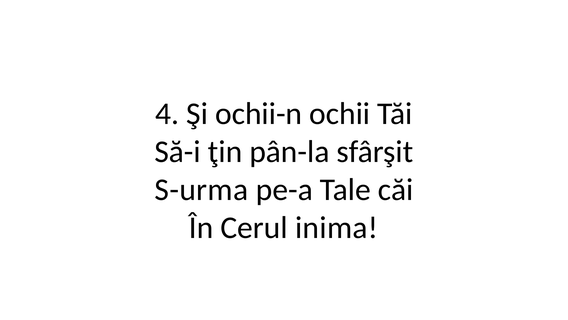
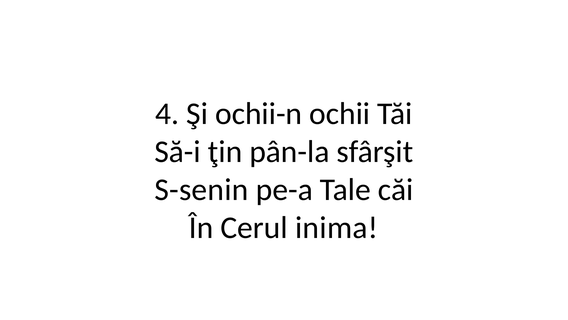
S-urma: S-urma -> S-senin
